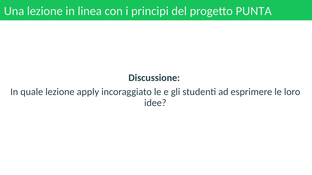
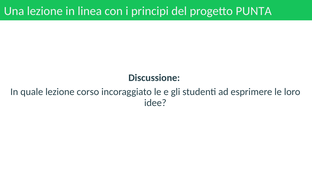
apply: apply -> corso
